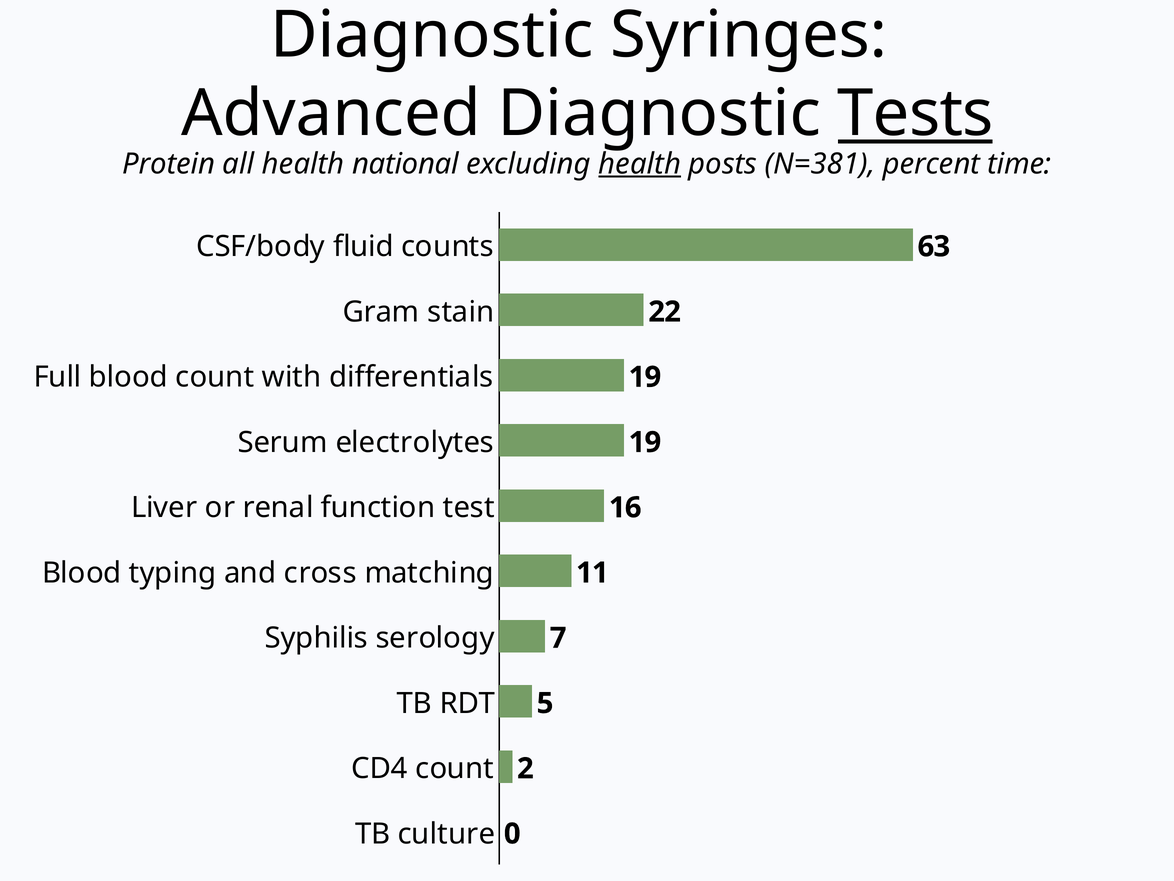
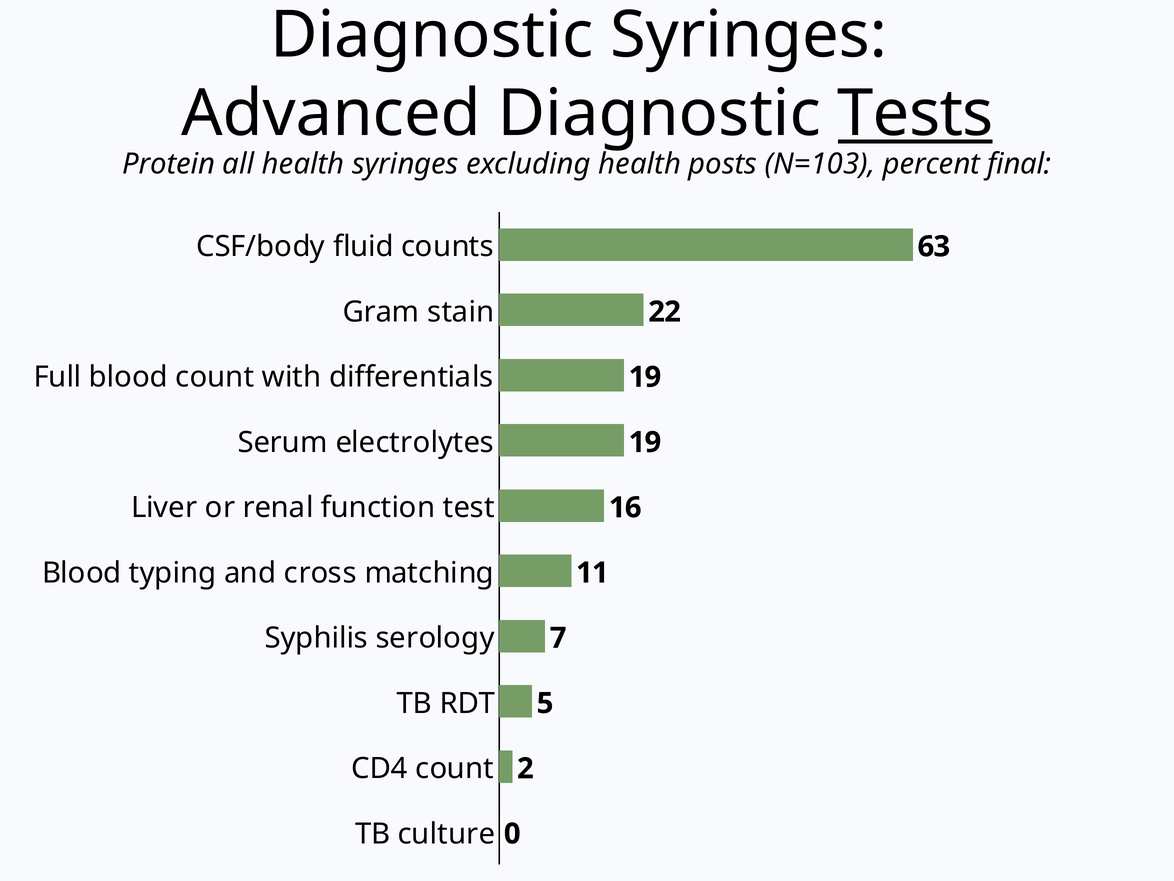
health national: national -> syringes
health at (640, 164) underline: present -> none
N=381: N=381 -> N=103
time: time -> final
